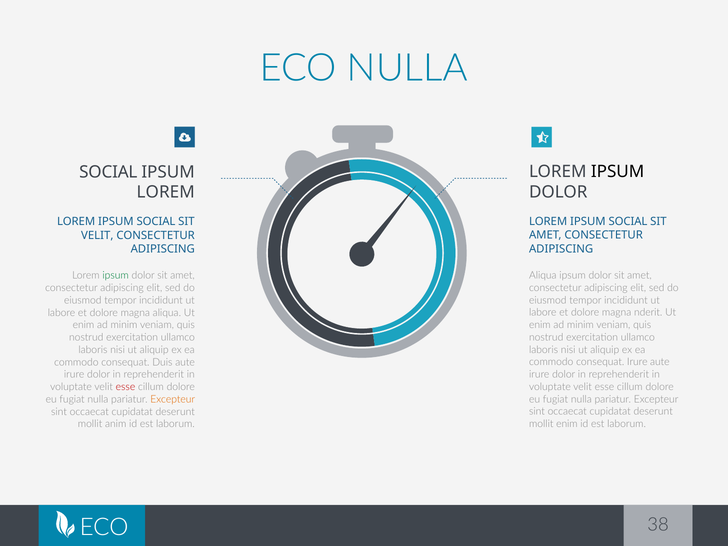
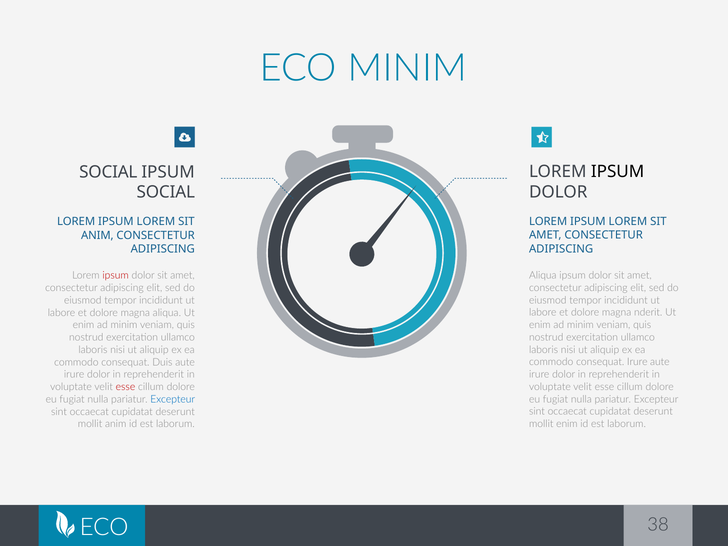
ECO NULLA: NULLA -> MINIM
LOREM at (166, 192): LOREM -> SOCIAL
SOCIAL at (628, 222): SOCIAL -> LOREM
SOCIAL at (156, 222): SOCIAL -> LOREM
VELIT at (97, 235): VELIT -> ANIM
ipsum at (116, 276) colour: green -> red
Excepteur at (173, 399) colour: orange -> blue
